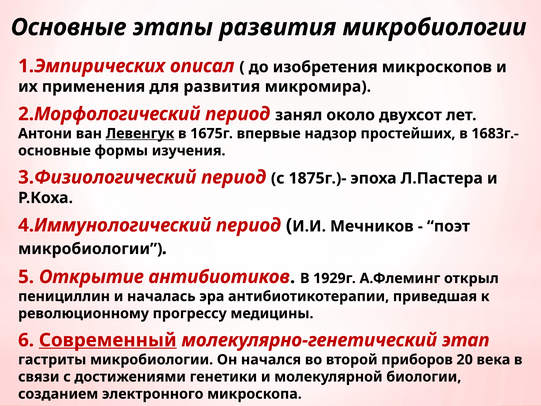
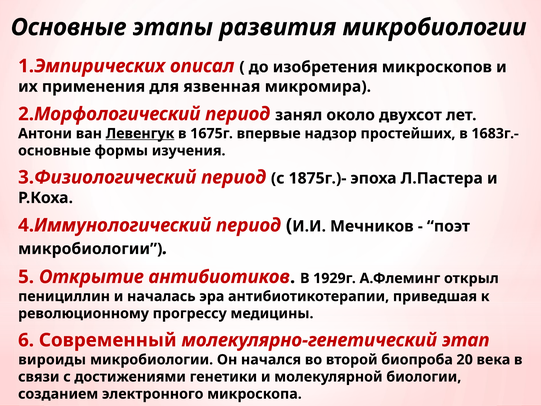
для развития: развития -> язвенная
Современный underline: present -> none
гастриты: гастриты -> вироиды
приборов: приборов -> биопроба
